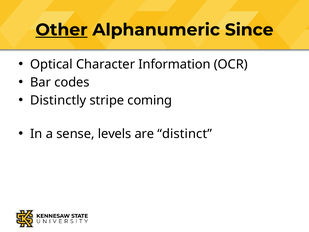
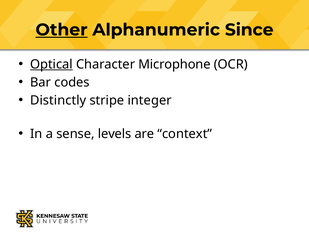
Optical underline: none -> present
Information: Information -> Microphone
coming: coming -> integer
distinct: distinct -> context
